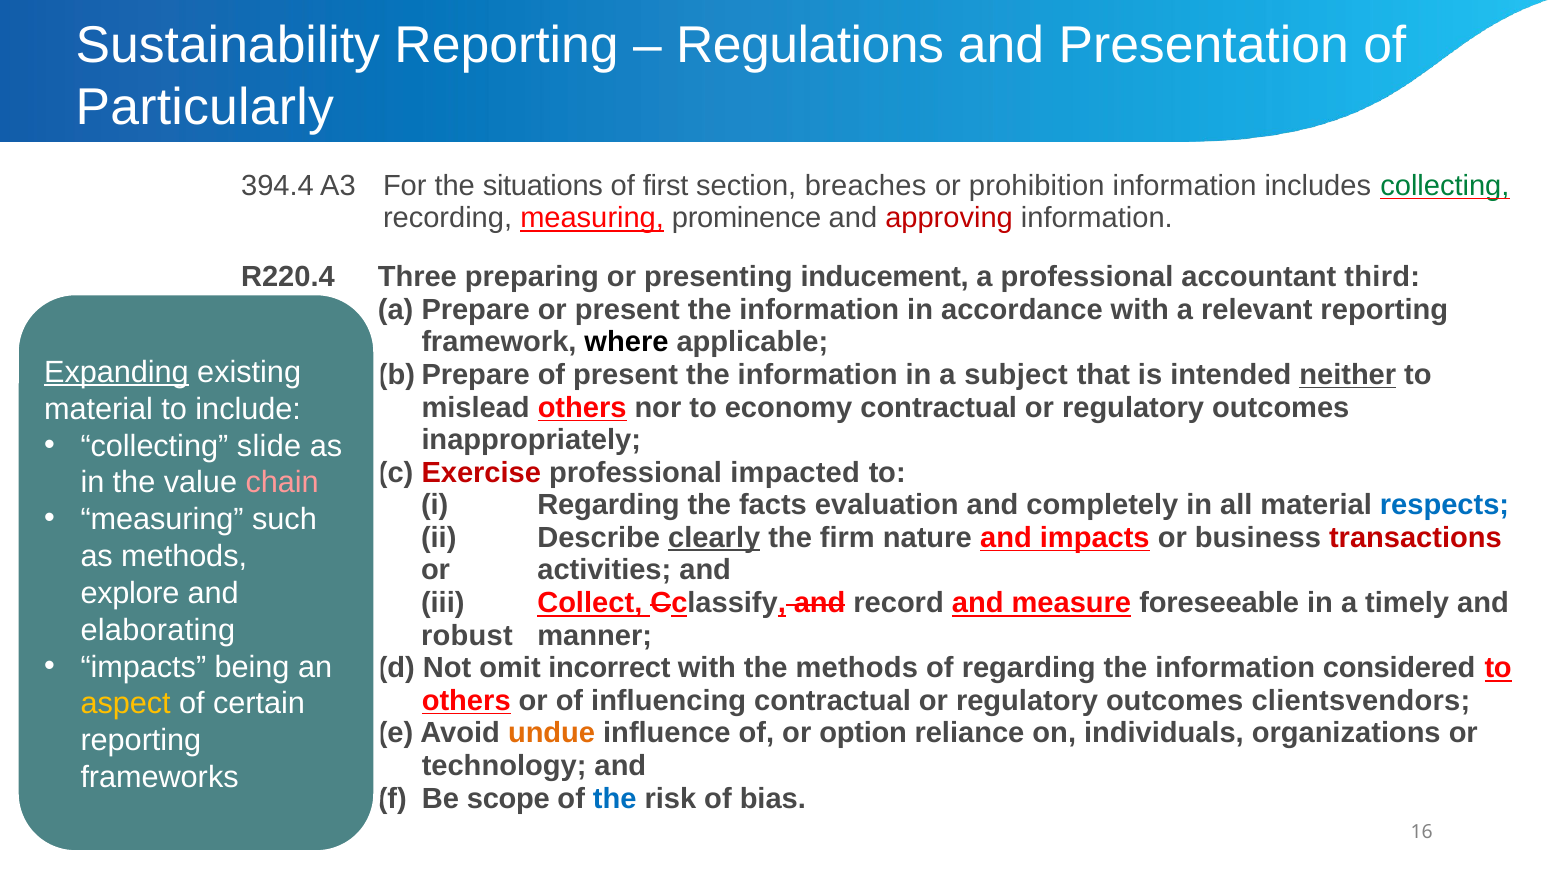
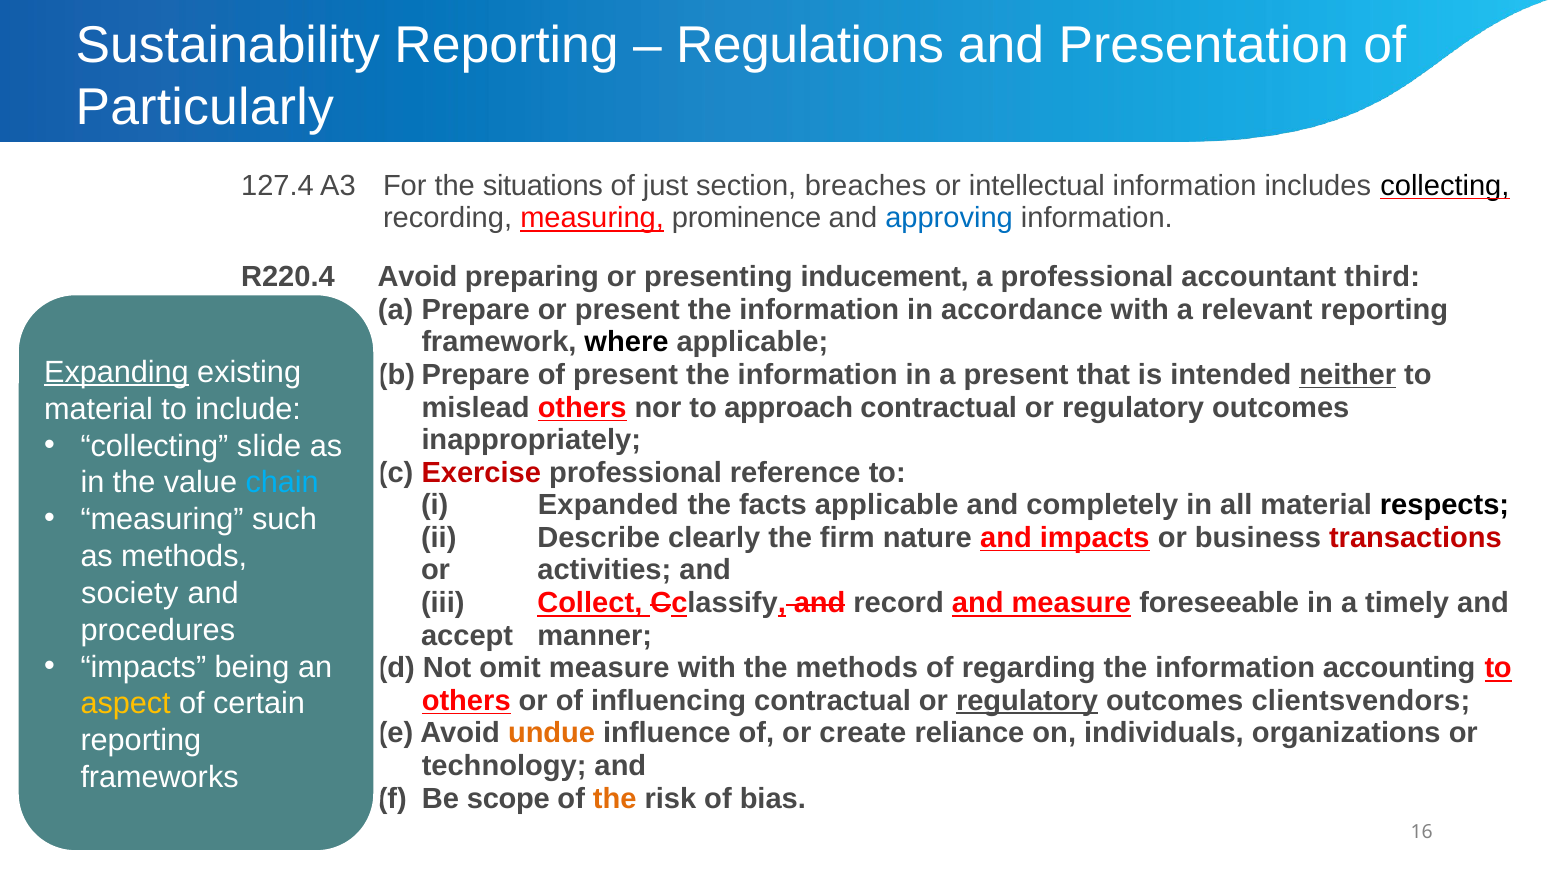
394.4: 394.4 -> 127.4
first: first -> just
prohibition: prohibition -> intellectual
collecting at (1445, 185) colour: green -> black
approving colour: red -> blue
Three at (417, 277): Three -> Avoid
a subject: subject -> present
economy: economy -> approach
impacted: impacted -> reference
chain colour: pink -> light blue
i Regarding: Regarding -> Expanded
facts evaluation: evaluation -> applicable
respects colour: blue -> black
clearly underline: present -> none
explore: explore -> society
elaborating: elaborating -> procedures
robust: robust -> accept
omit incorrect: incorrect -> measure
considered: considered -> accounting
regulatory at (1027, 700) underline: none -> present
option: option -> create
the at (615, 798) colour: blue -> orange
